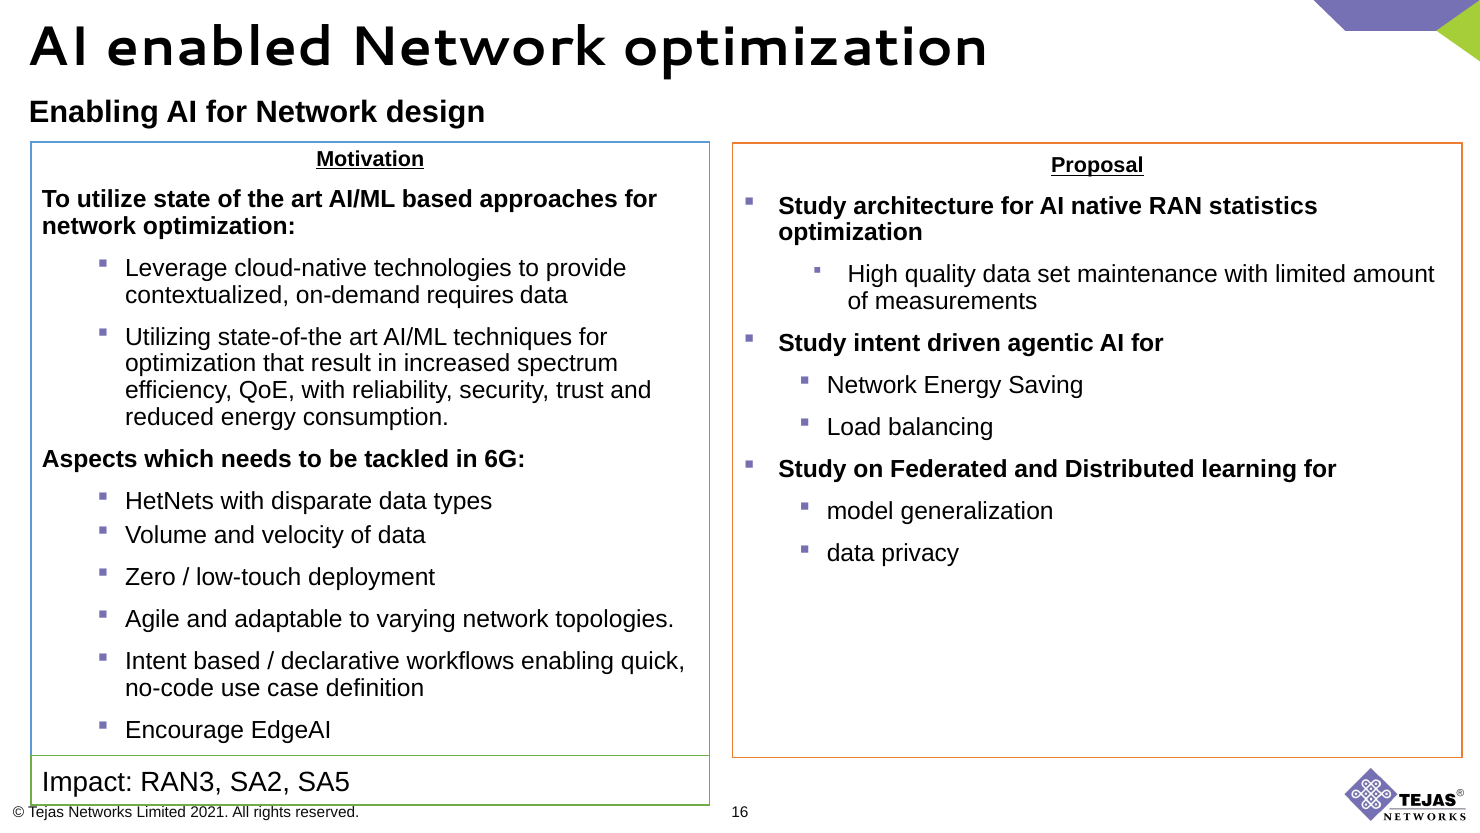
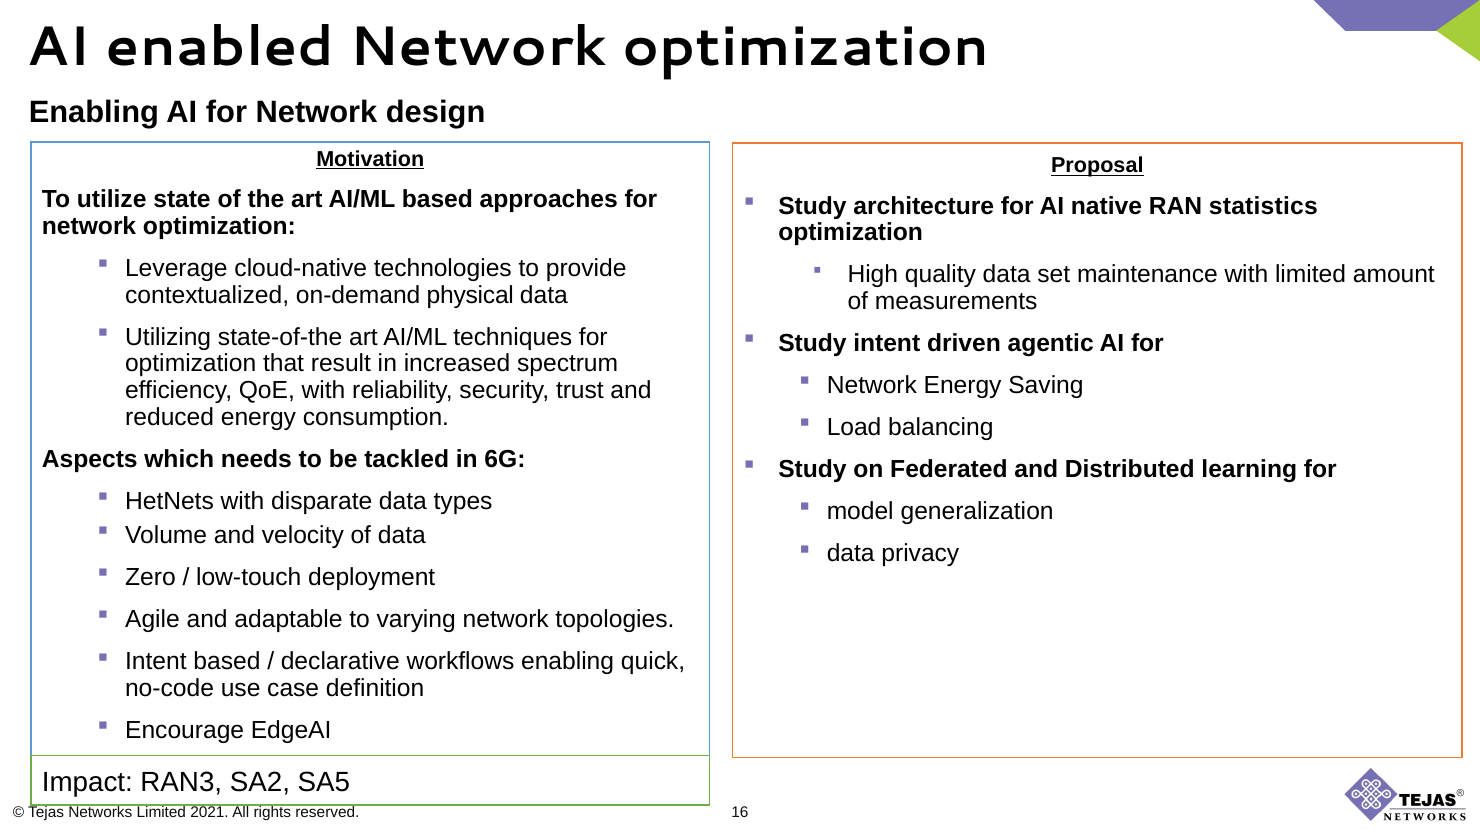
requires: requires -> physical
